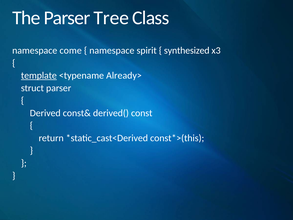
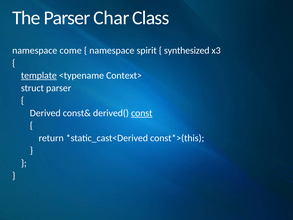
Tree: Tree -> Char
Already>: Already> -> Context>
const underline: none -> present
